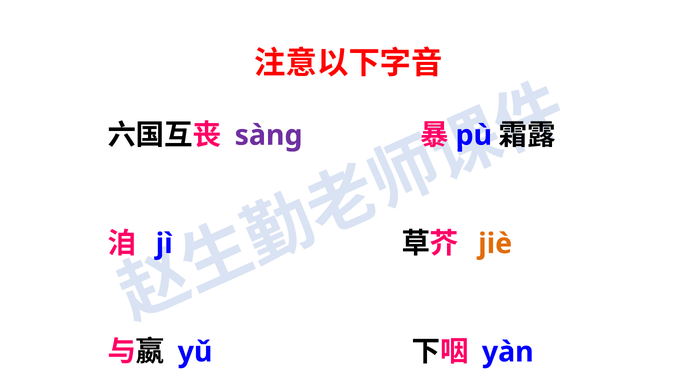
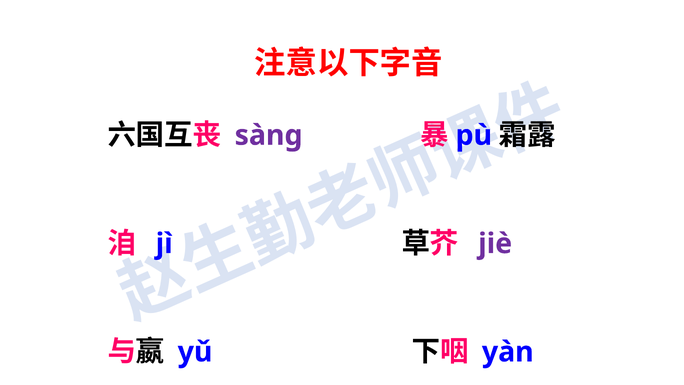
jiè colour: orange -> purple
